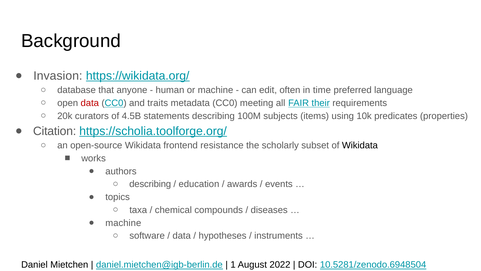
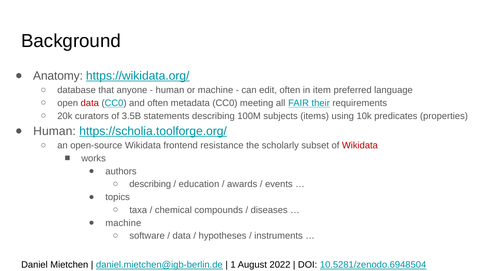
Invasion: Invasion -> Anatomy
time: time -> item
and traits: traits -> often
4.5B: 4.5B -> 3.5B
Citation at (55, 131): Citation -> Human
Wikidata at (360, 145) colour: black -> red
